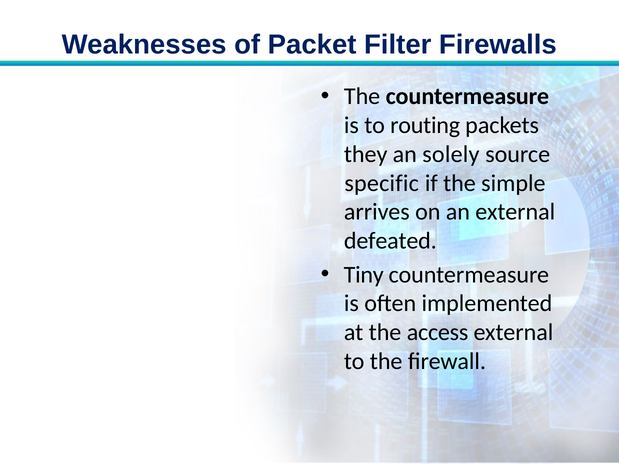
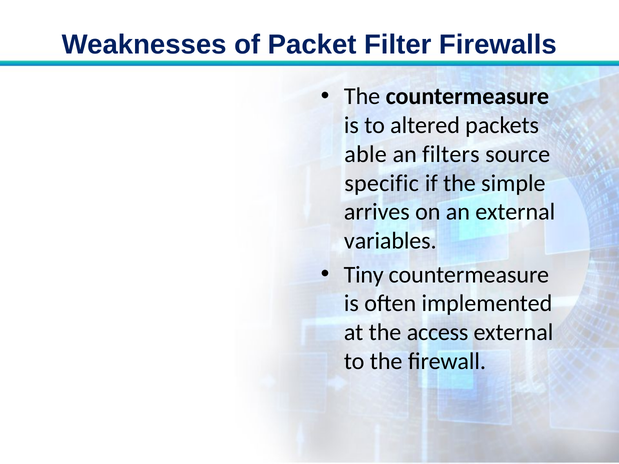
routing: routing -> altered
they: they -> able
solely: solely -> filters
defeated: defeated -> variables
